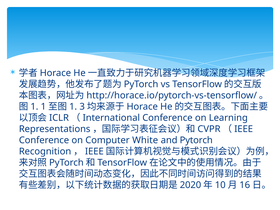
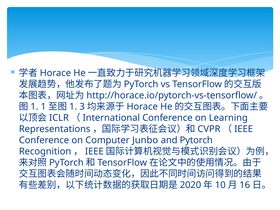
White: White -> Junbo
